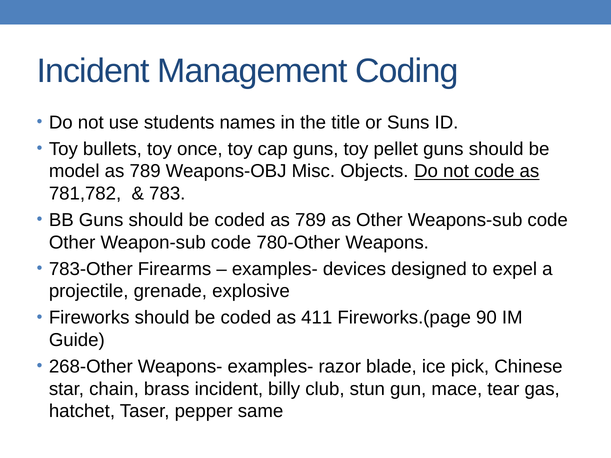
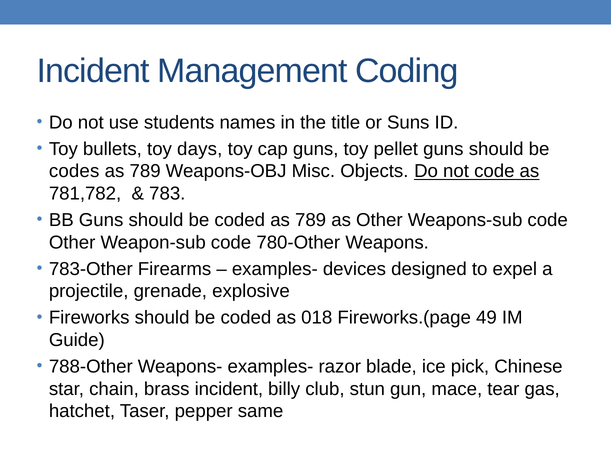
once: once -> days
model: model -> codes
411: 411 -> 018
90: 90 -> 49
268-Other: 268-Other -> 788-Other
